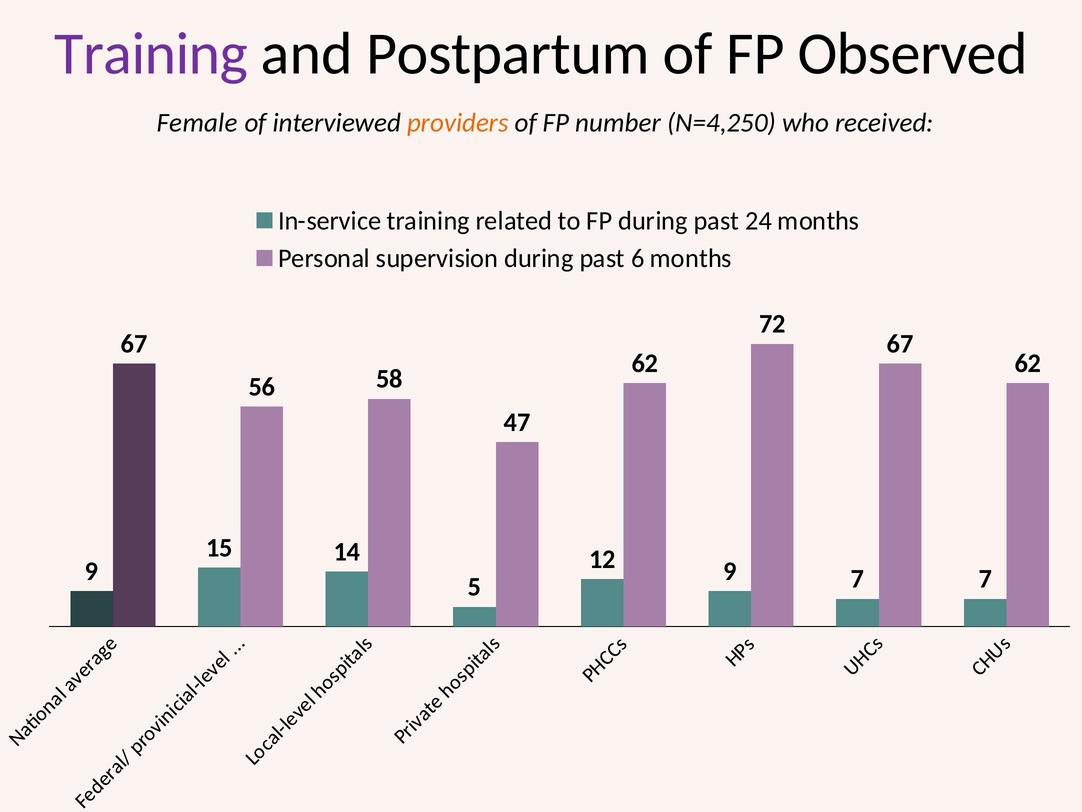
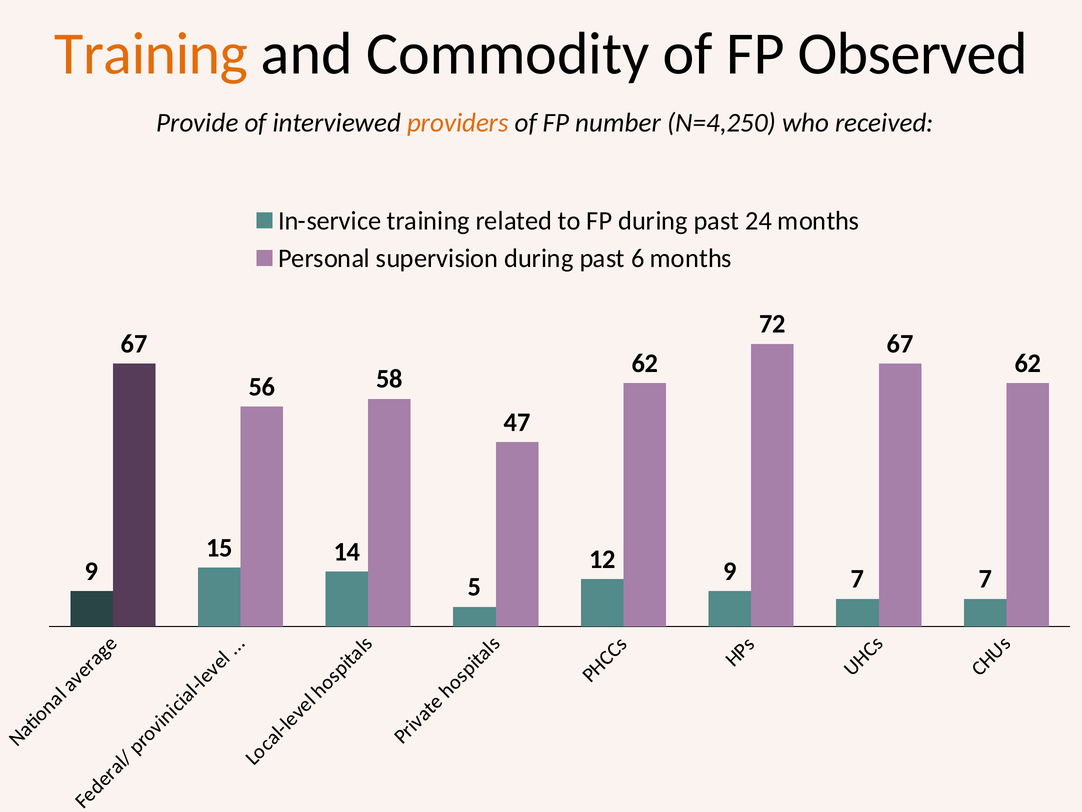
Training at (151, 54) colour: purple -> orange
Postpartum: Postpartum -> Commodity
Female: Female -> Provide
